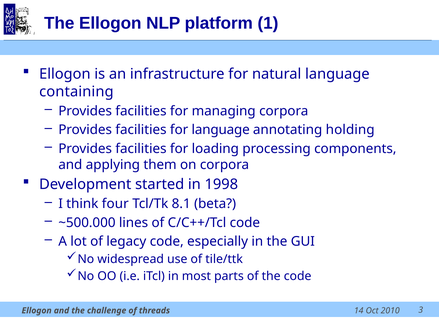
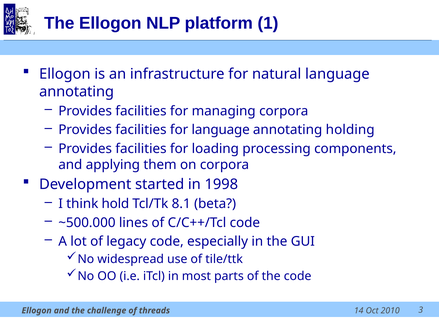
containing at (76, 92): containing -> annotating
four: four -> hold
